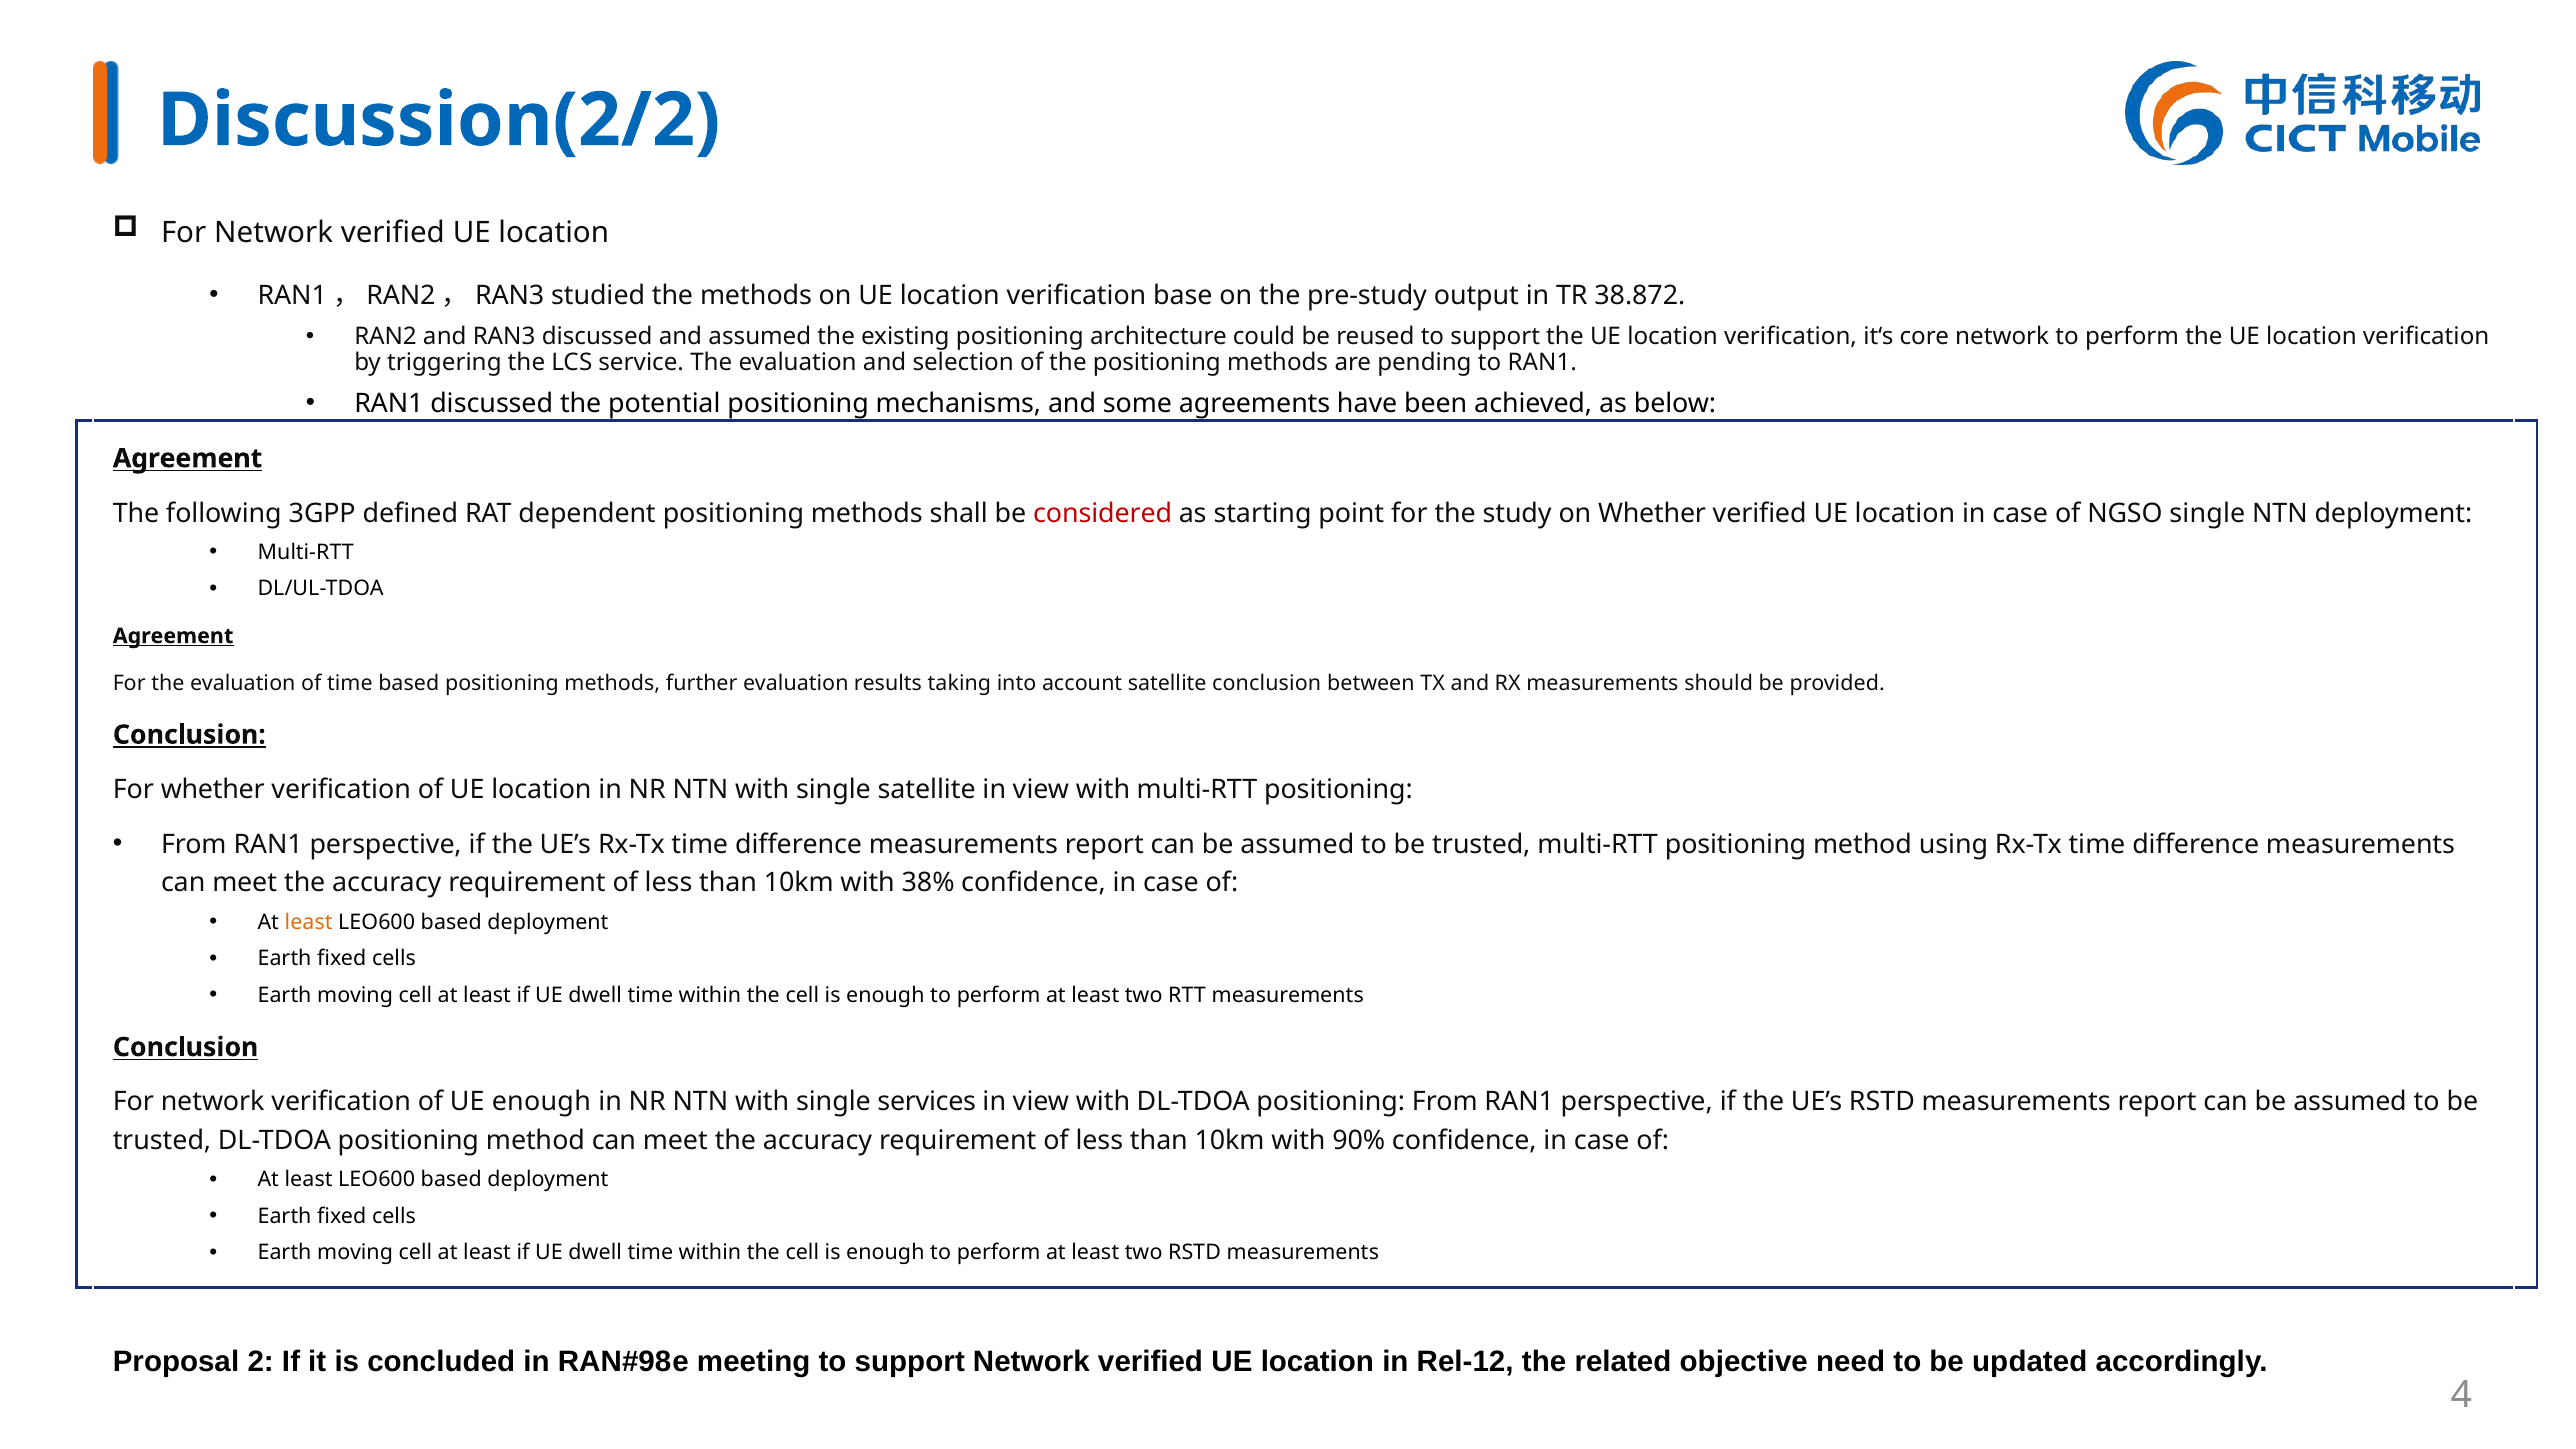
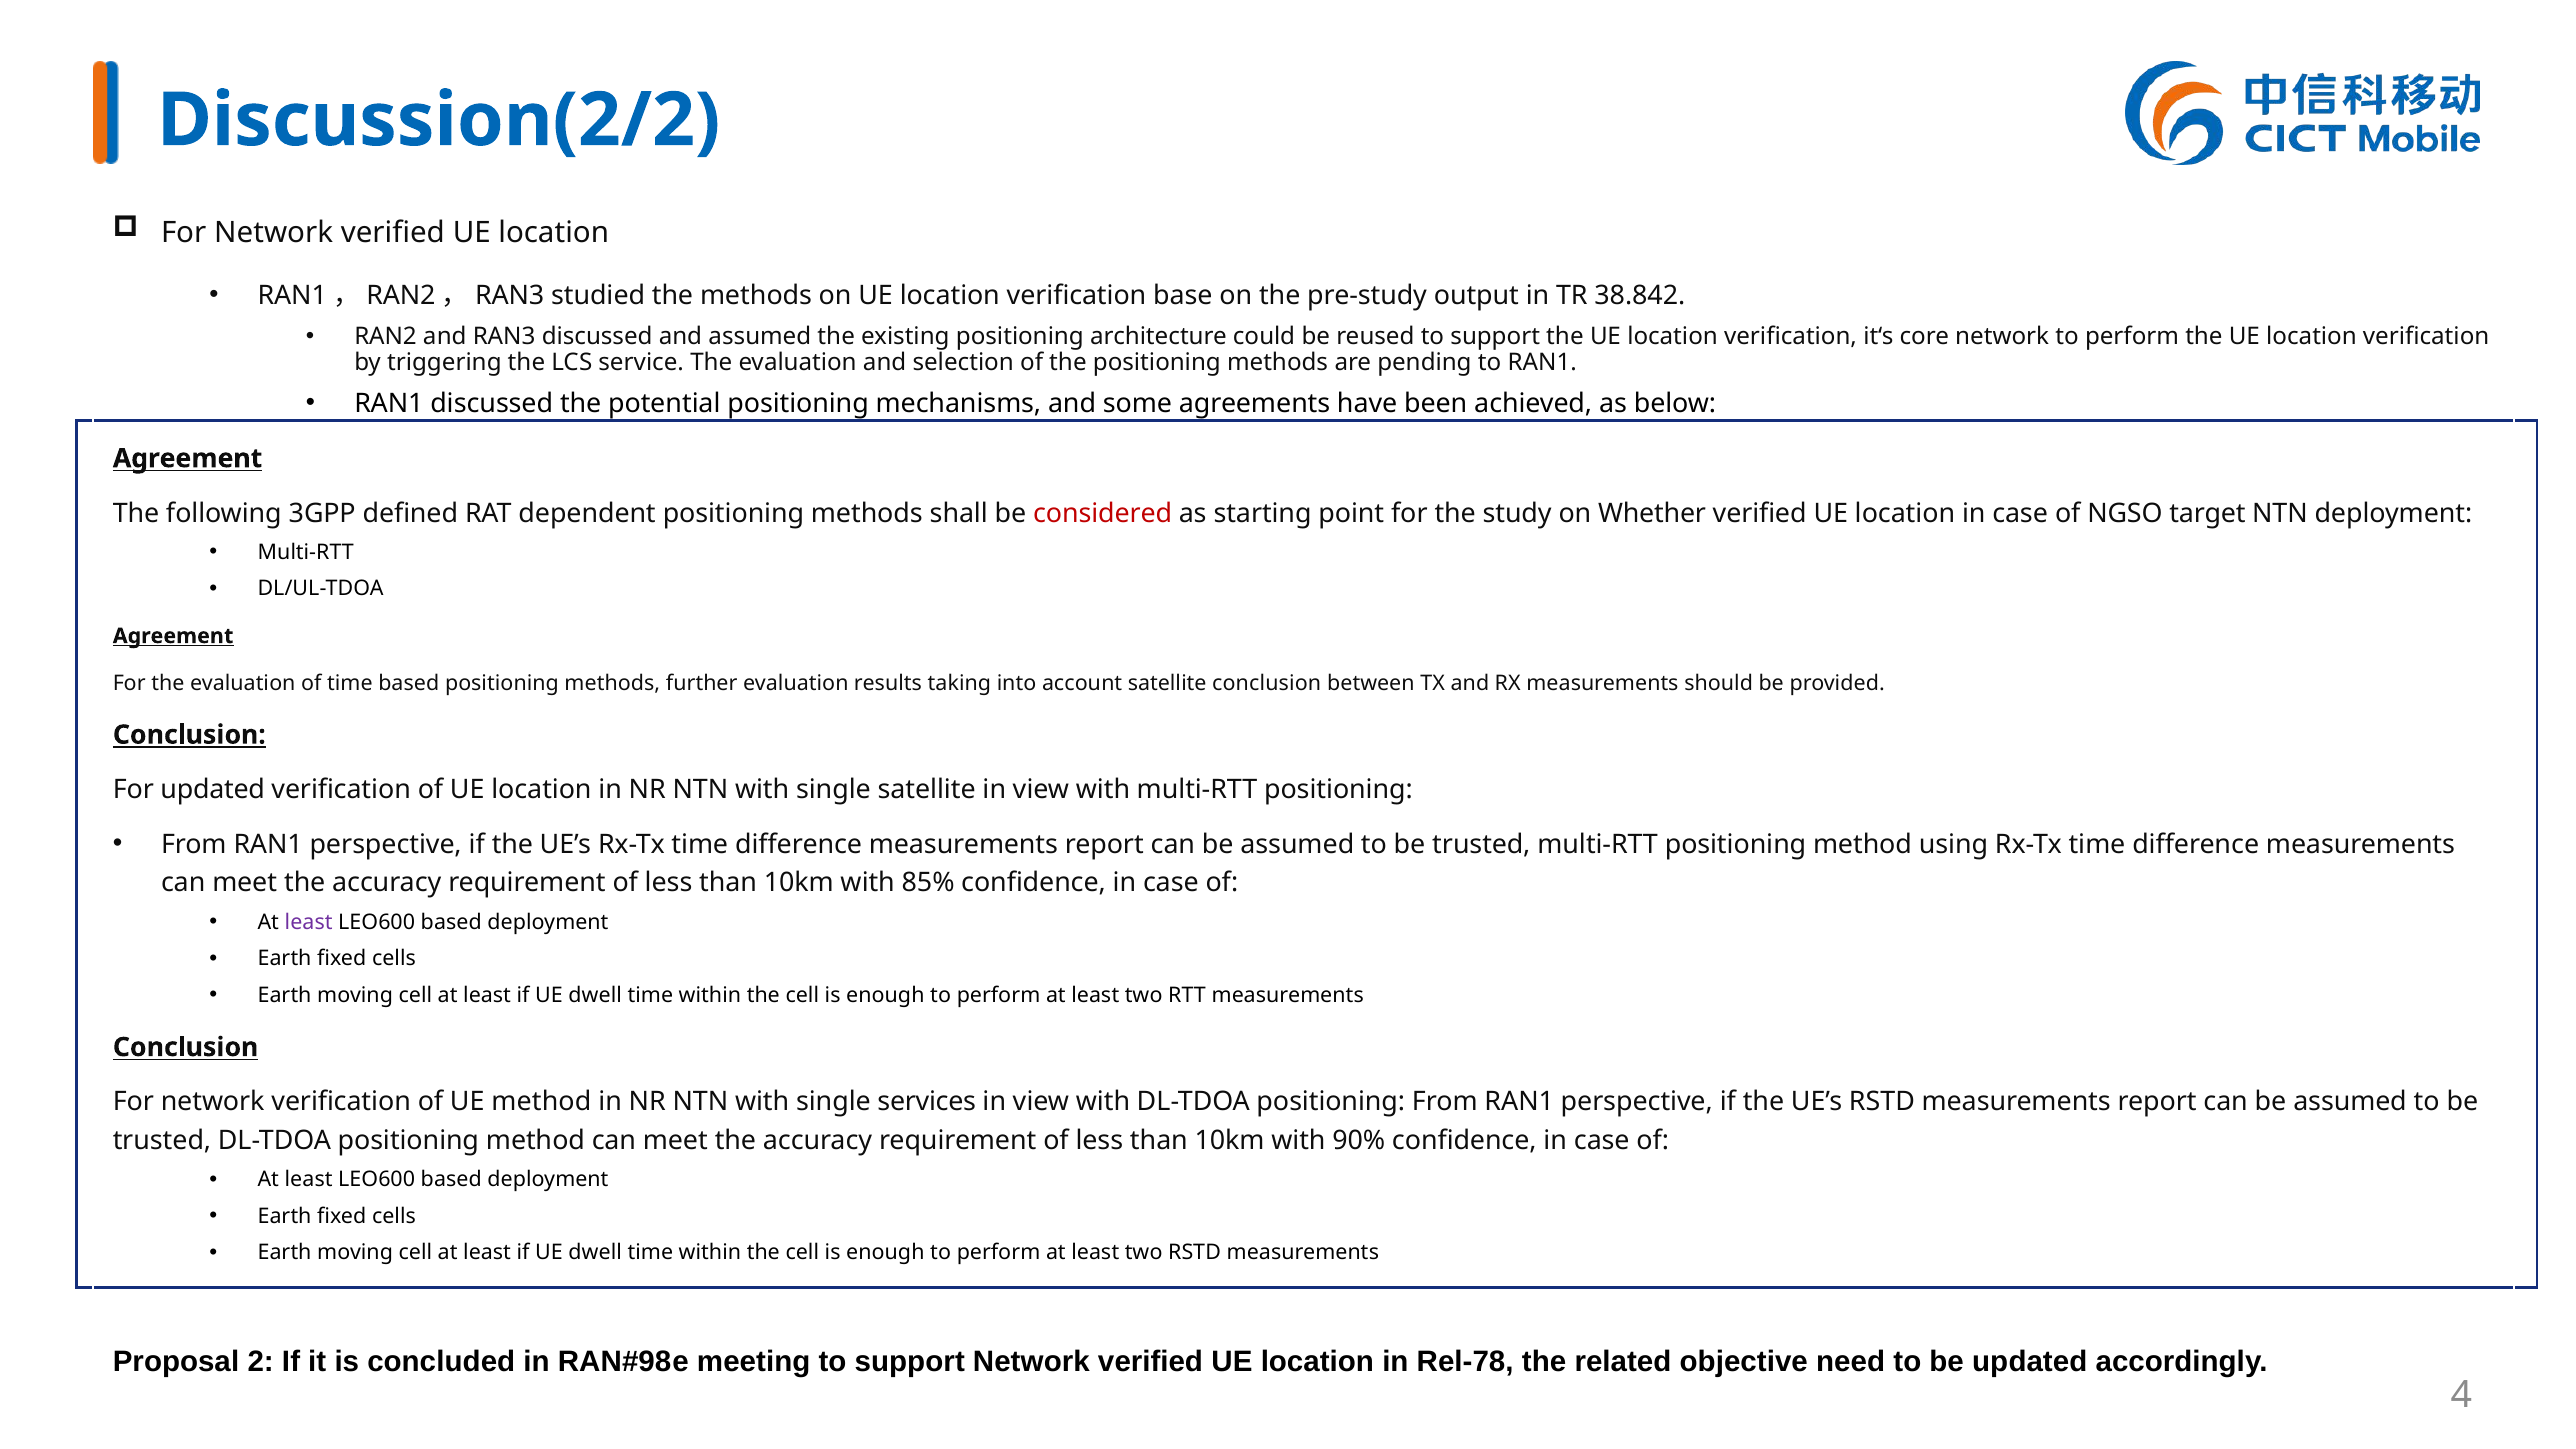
38.872: 38.872 -> 38.842
NGSO single: single -> target
For whether: whether -> updated
38%: 38% -> 85%
least at (309, 922) colour: orange -> purple
UE enough: enough -> method
Rel-12: Rel-12 -> Rel-78
